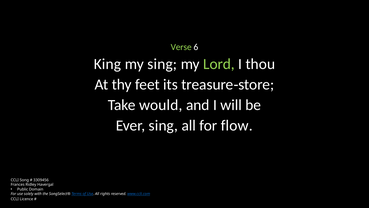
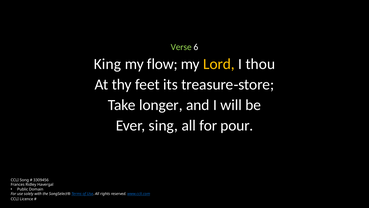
my sing: sing -> flow
Lord colour: light green -> yellow
would: would -> longer
flow: flow -> pour
